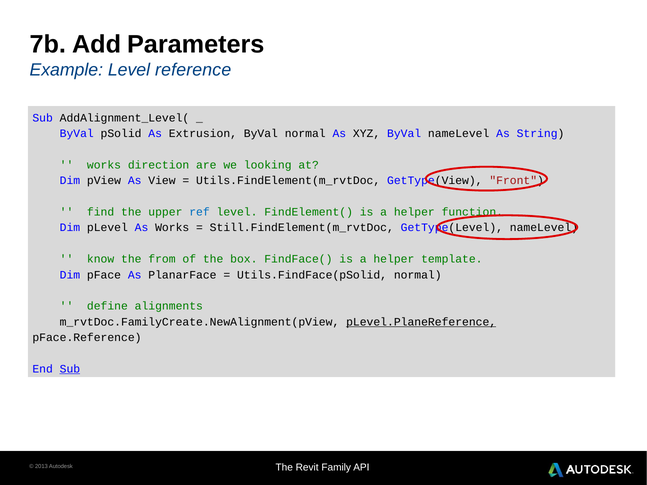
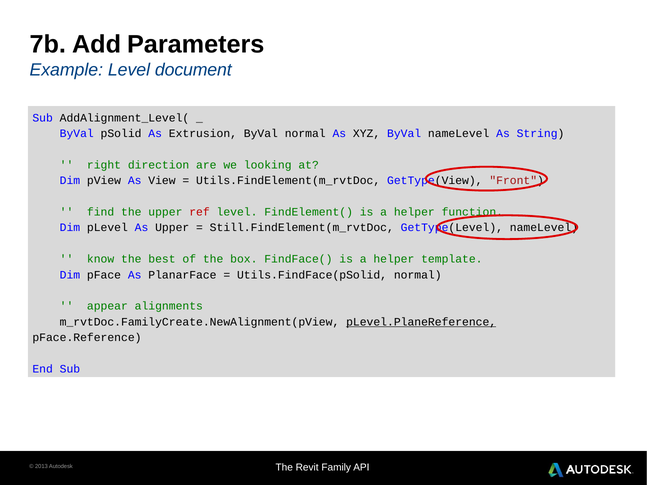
reference: reference -> document
works at (104, 165): works -> right
ref colour: blue -> red
As Works: Works -> Upper
from: from -> best
define: define -> appear
Sub at (70, 369) underline: present -> none
